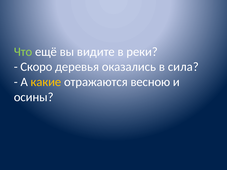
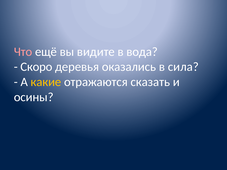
Что colour: light green -> pink
реки: реки -> вода
весною: весною -> сказать
